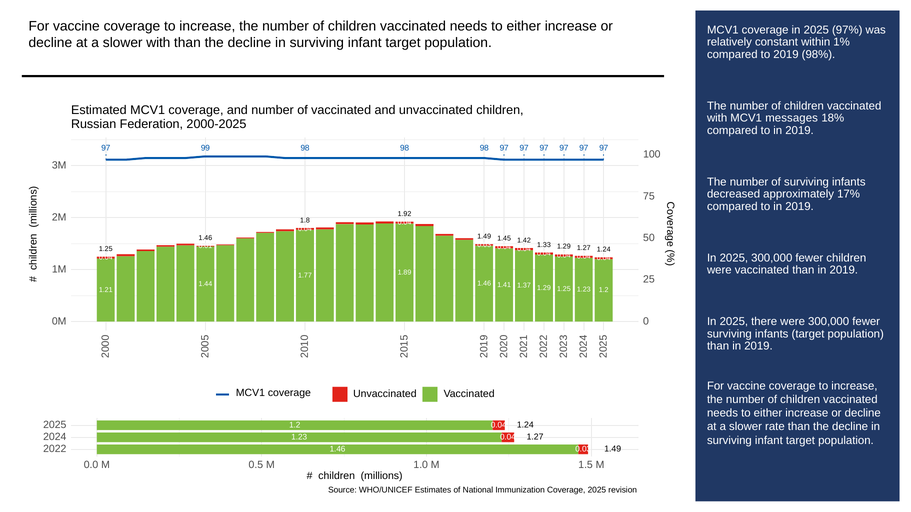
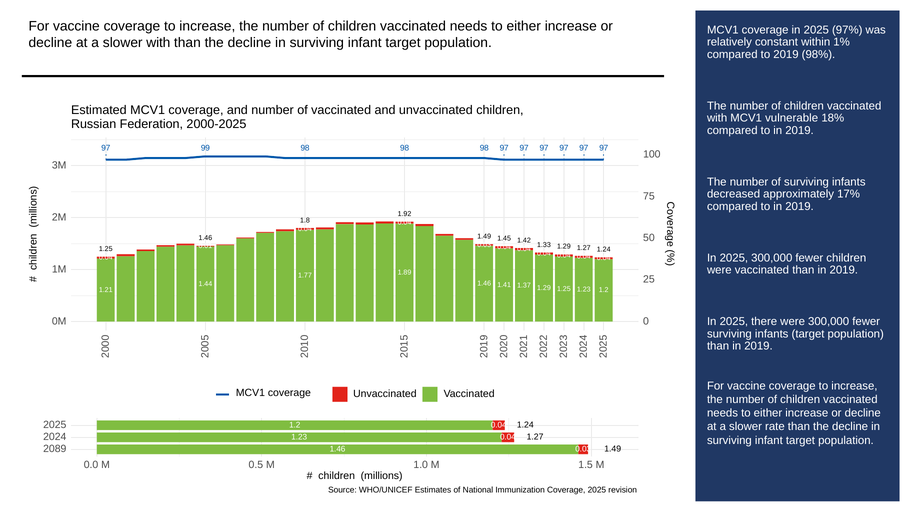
messages: messages -> vulnerable
2022: 2022 -> 2089
